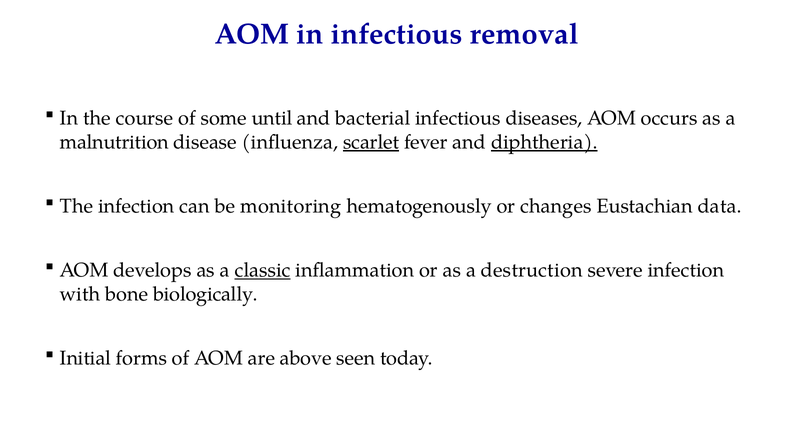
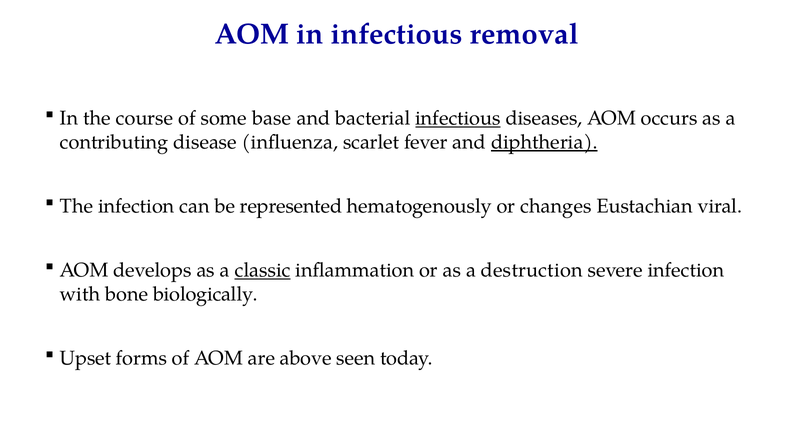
until: until -> base
infectious at (458, 119) underline: none -> present
malnutrition: malnutrition -> contributing
scarlet underline: present -> none
monitoring: monitoring -> represented
data: data -> viral
Initial: Initial -> Upset
